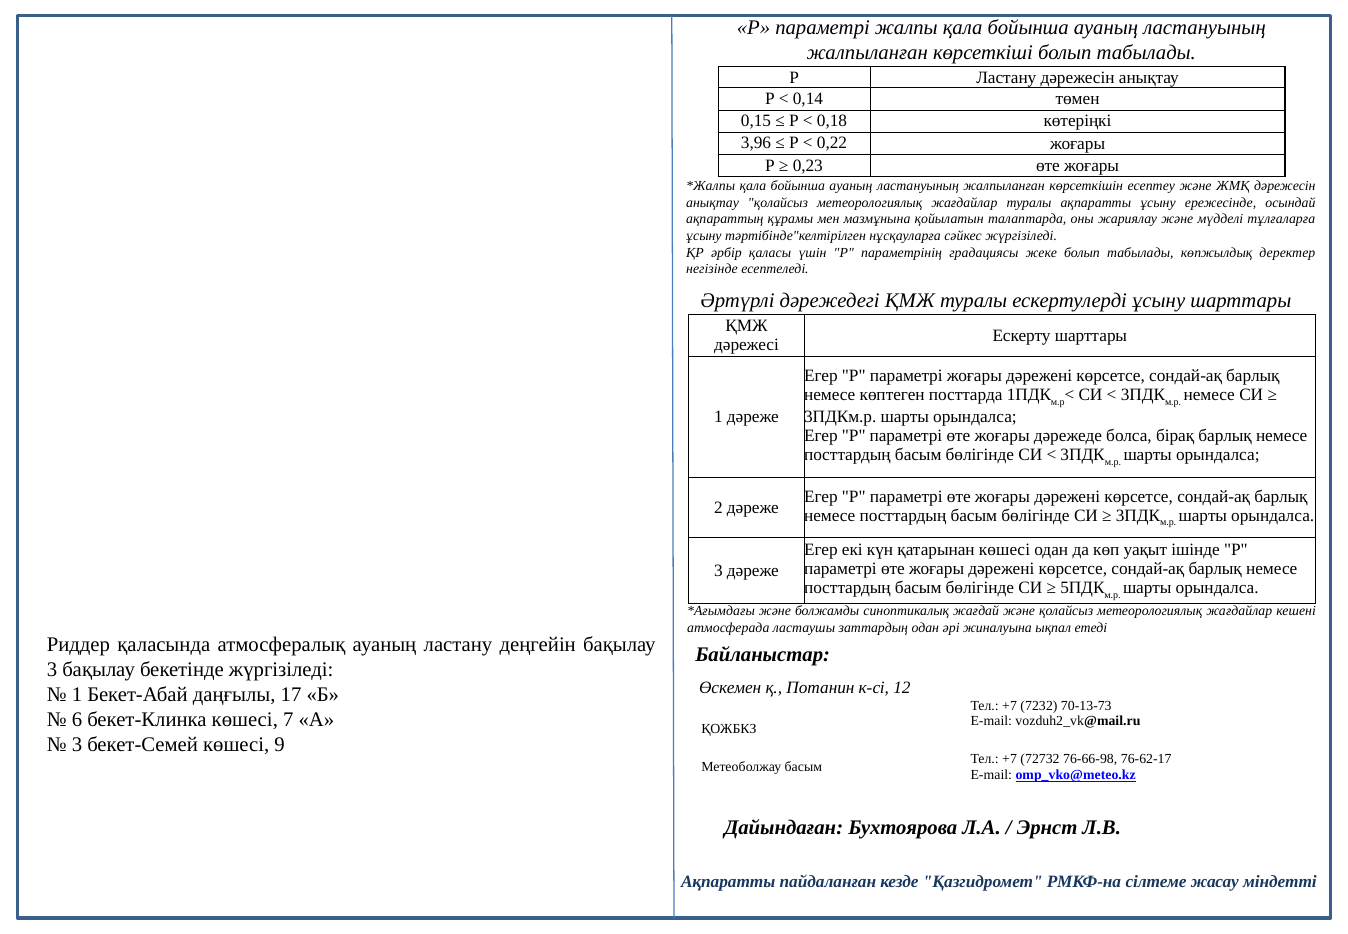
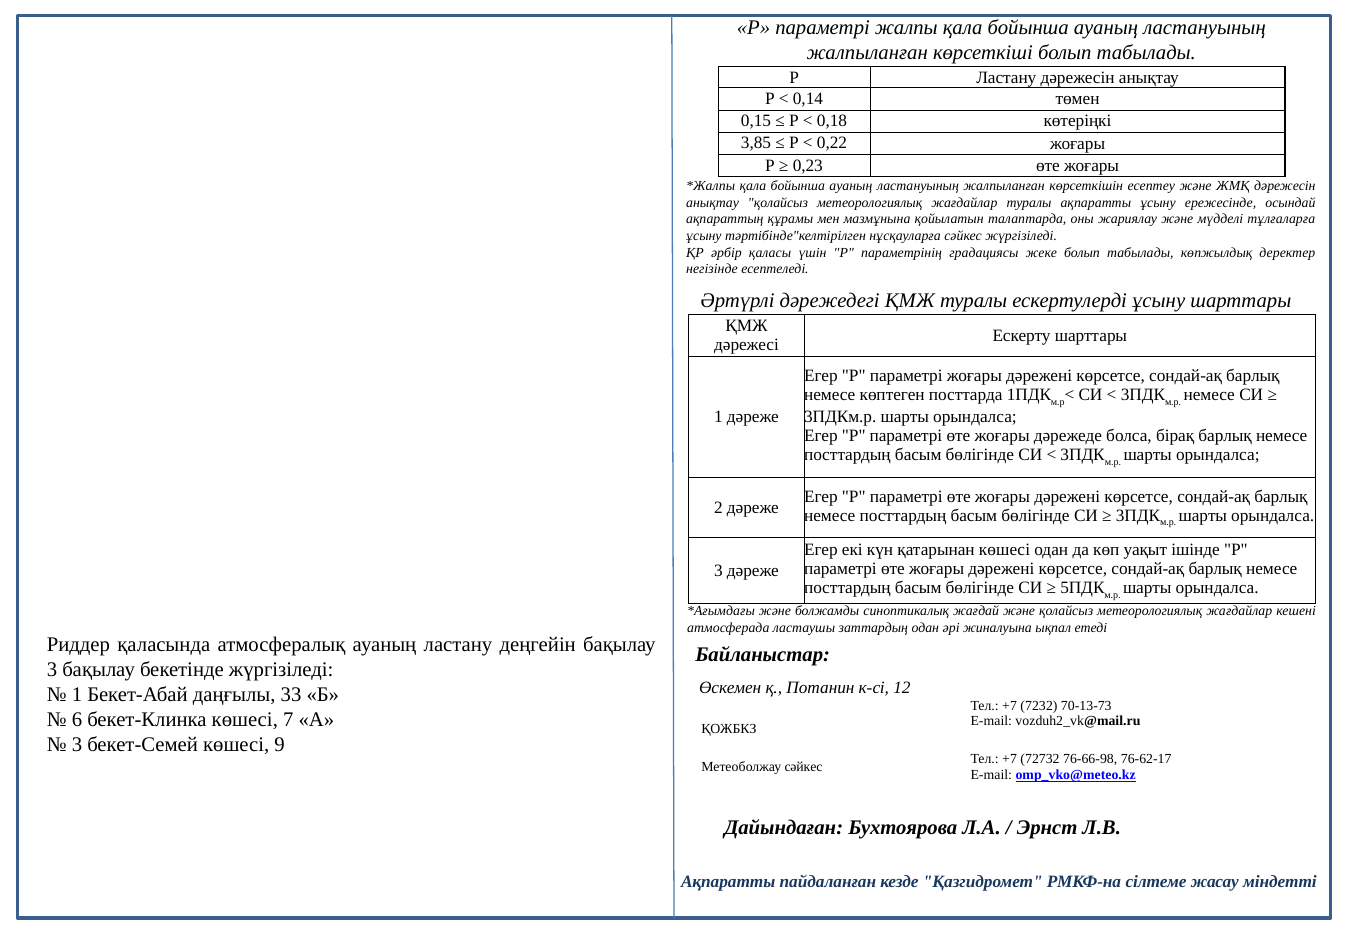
3,96: 3,96 -> 3,85
17: 17 -> 33
Метеоболжау басым: басым -> сәйкес
